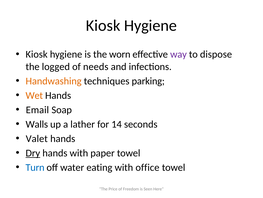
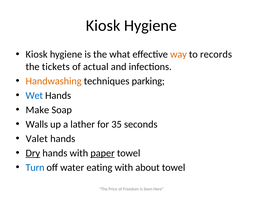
worn: worn -> what
way colour: purple -> orange
dispose: dispose -> records
logged: logged -> tickets
needs: needs -> actual
Wet colour: orange -> blue
Email: Email -> Make
14: 14 -> 35
paper underline: none -> present
office: office -> about
